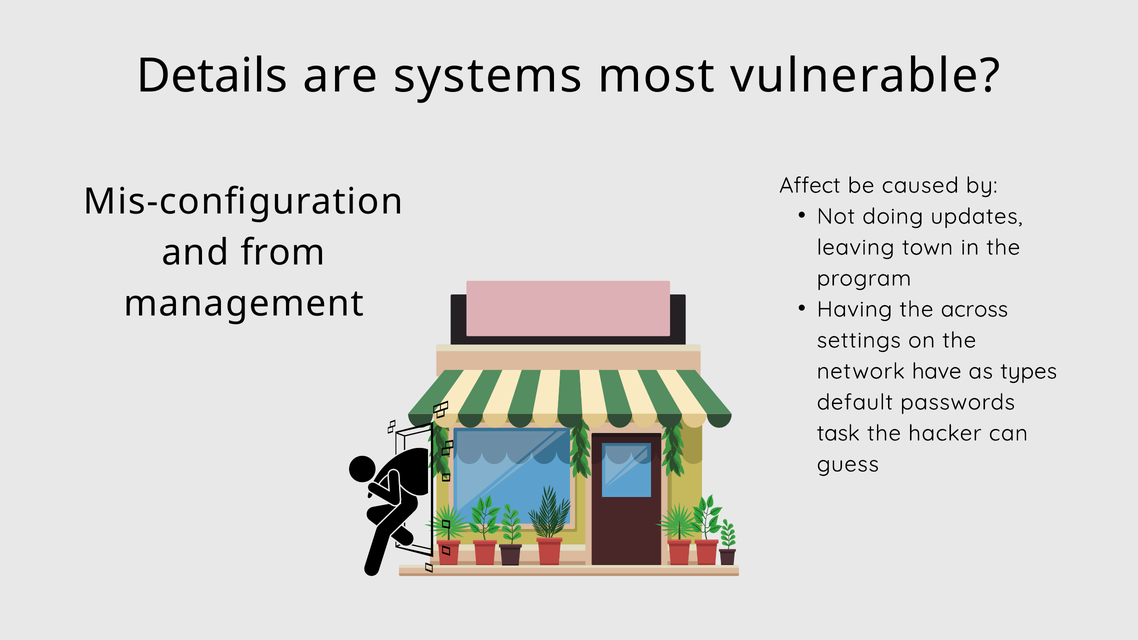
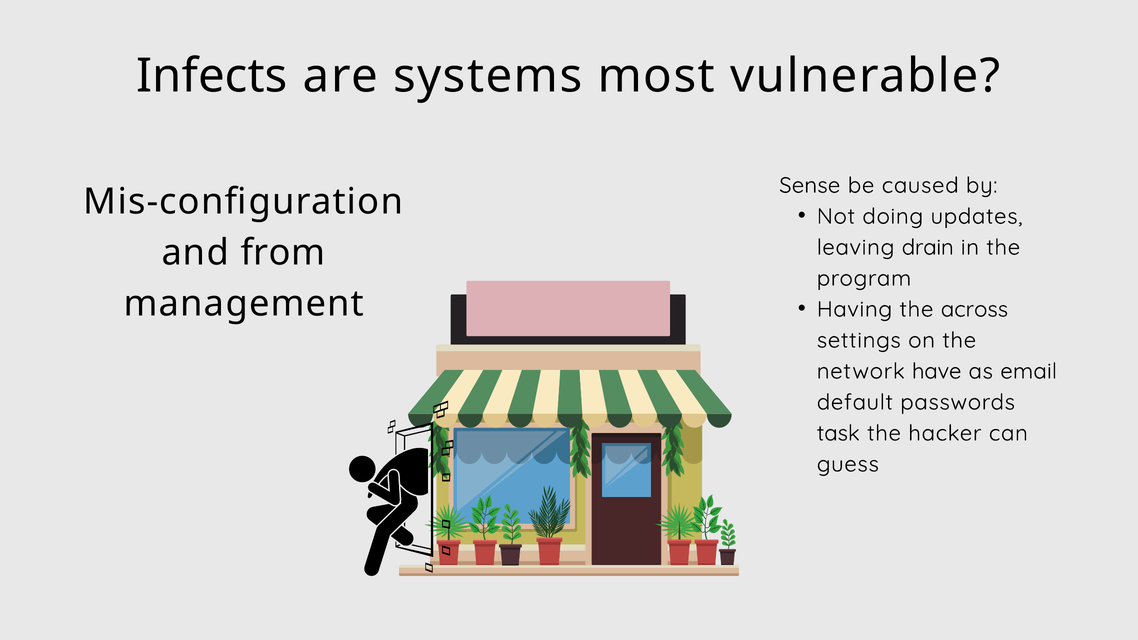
Details: Details -> Infects
Affect: Affect -> Sense
town: town -> drain
types: types -> email
